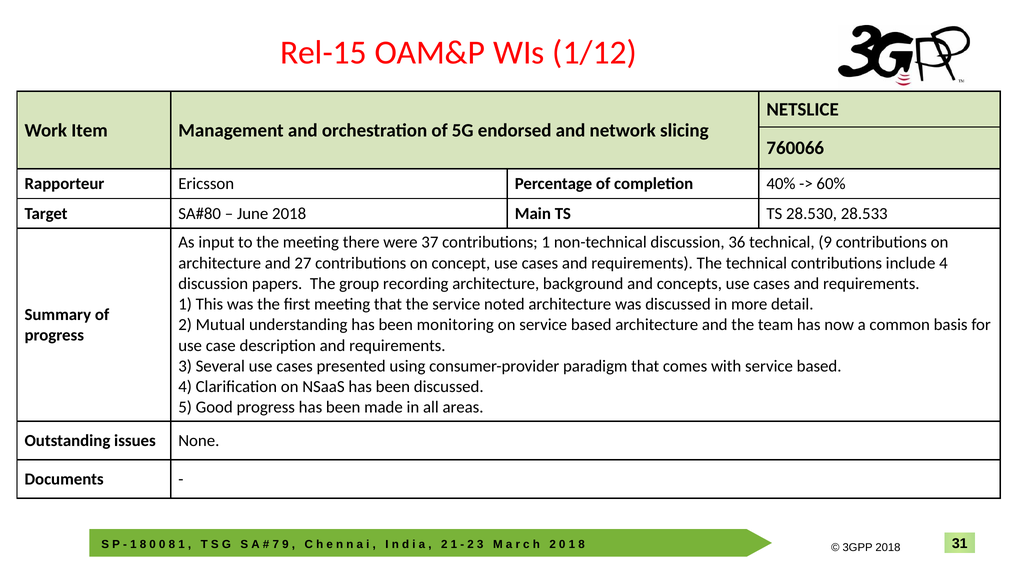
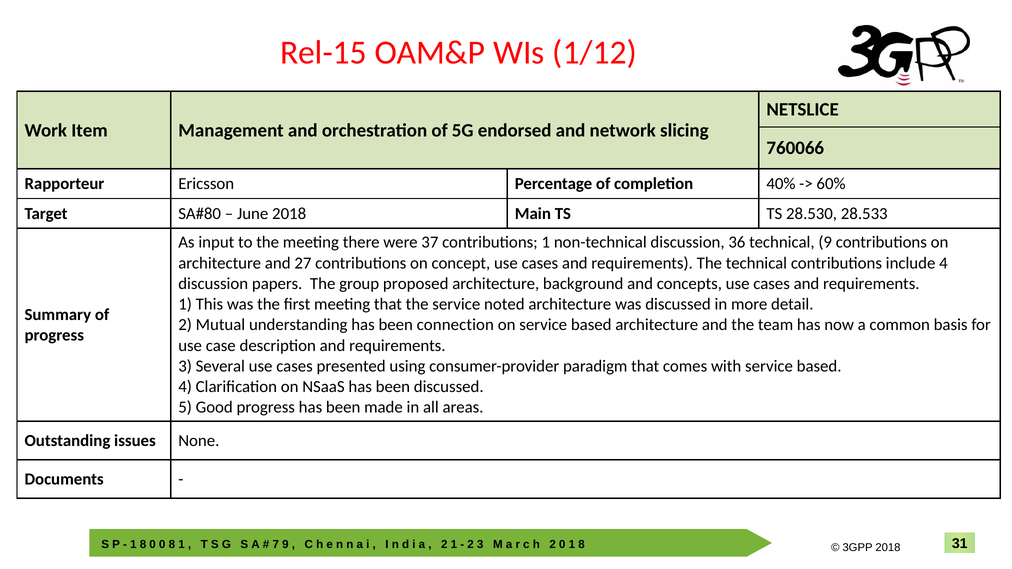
recording: recording -> proposed
monitoring: monitoring -> connection
